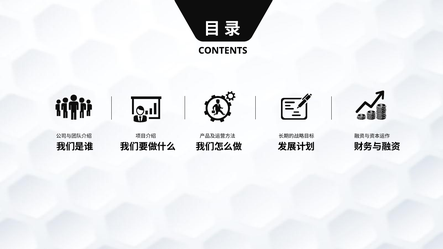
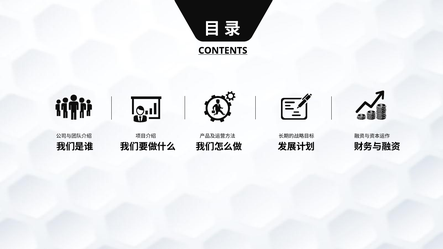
CONTENTS underline: none -> present
